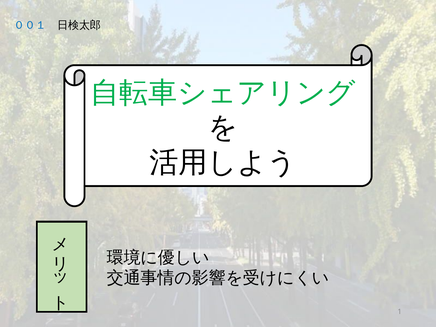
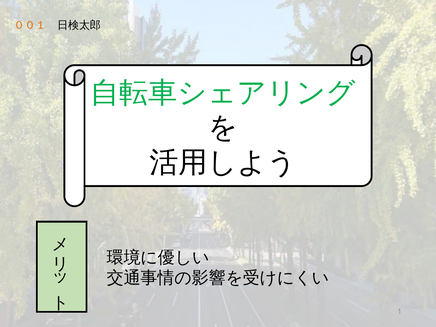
００１ colour: blue -> orange
